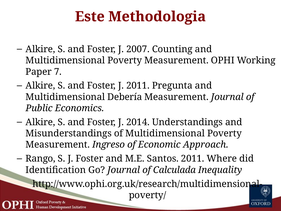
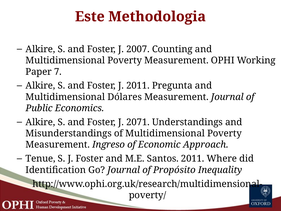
Debería: Debería -> Dólares
2014: 2014 -> 2071
Rango: Rango -> Tenue
Calculada: Calculada -> Propósito
